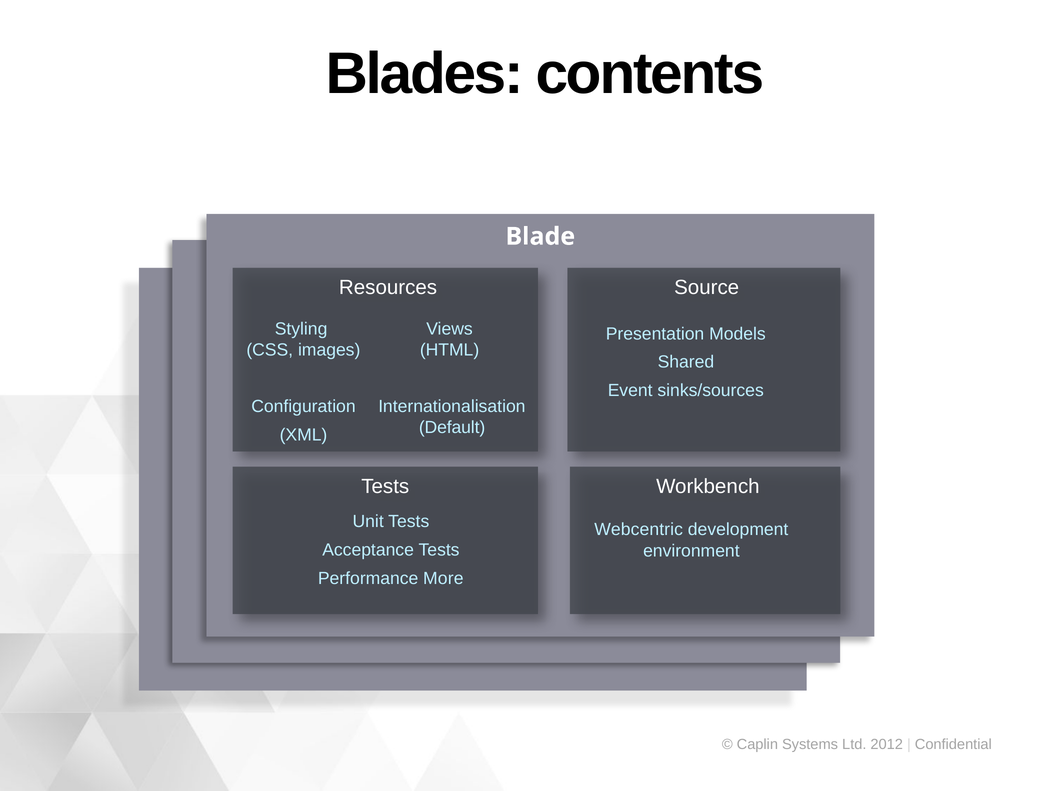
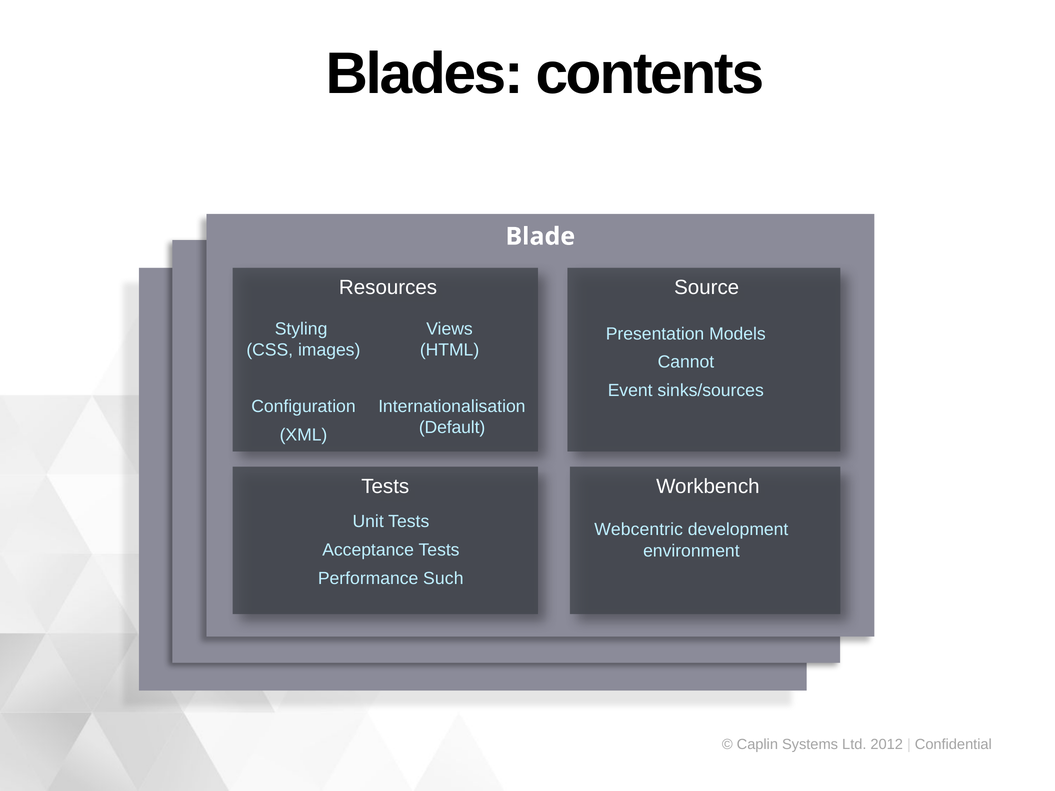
Shared: Shared -> Cannot
More: More -> Such
